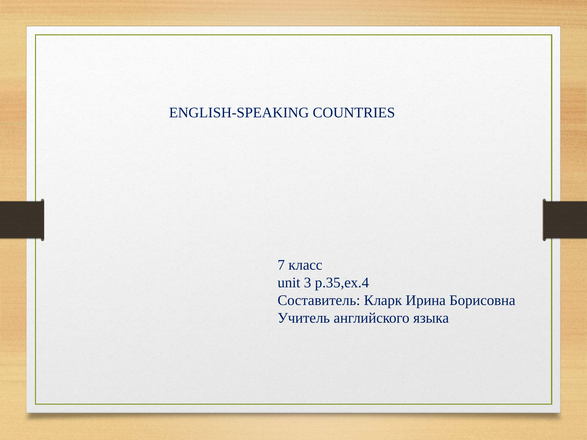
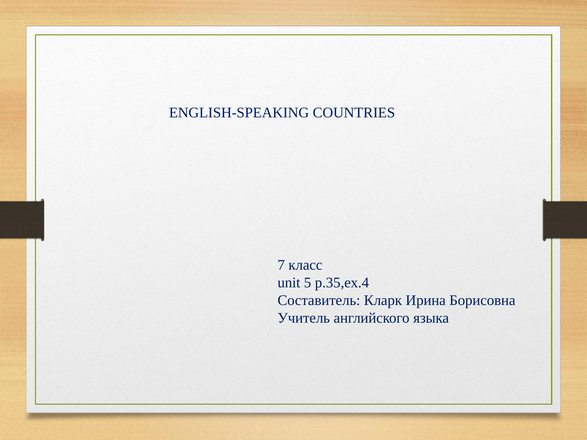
3: 3 -> 5
